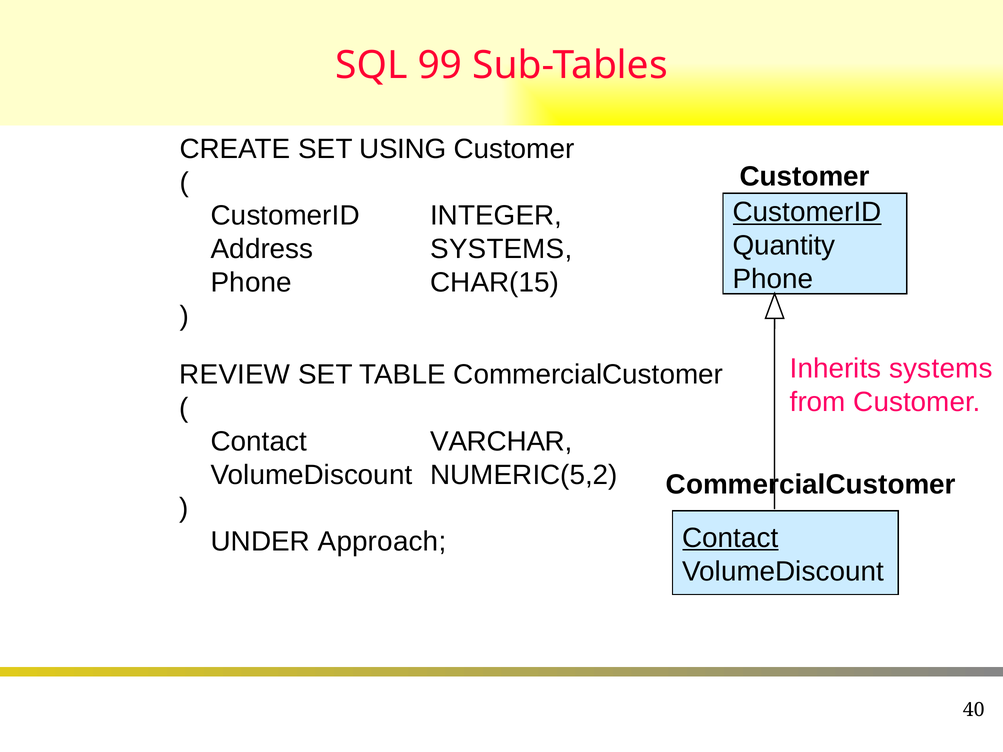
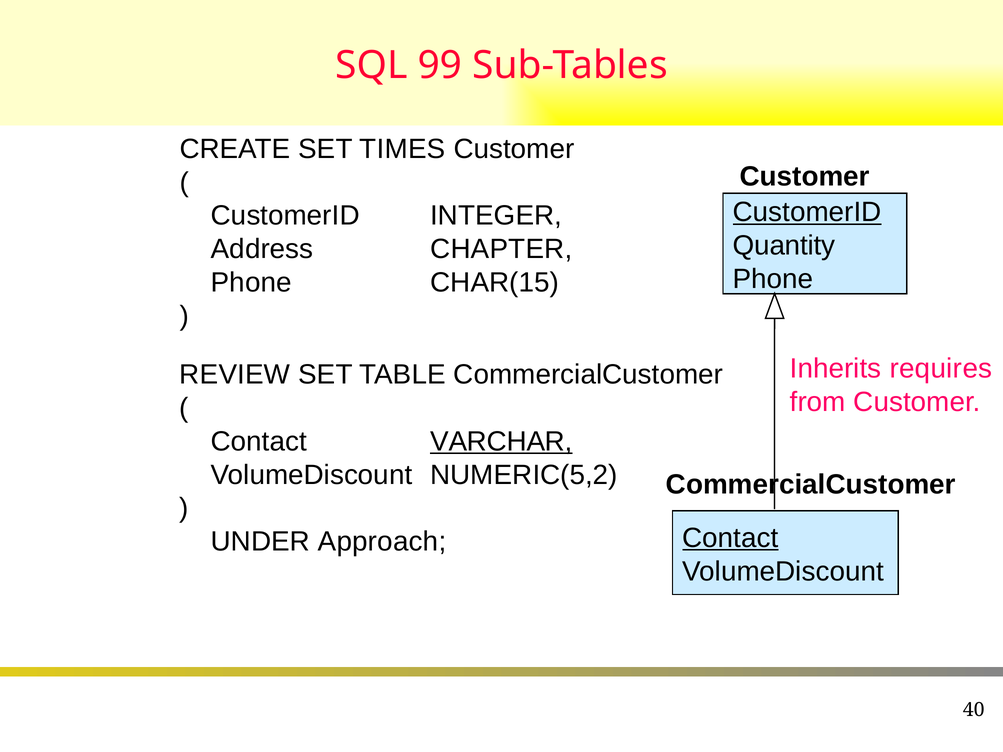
USING: USING -> TIMES
Address SYSTEMS: SYSTEMS -> CHAPTER
Inherits systems: systems -> requires
VARCHAR underline: none -> present
